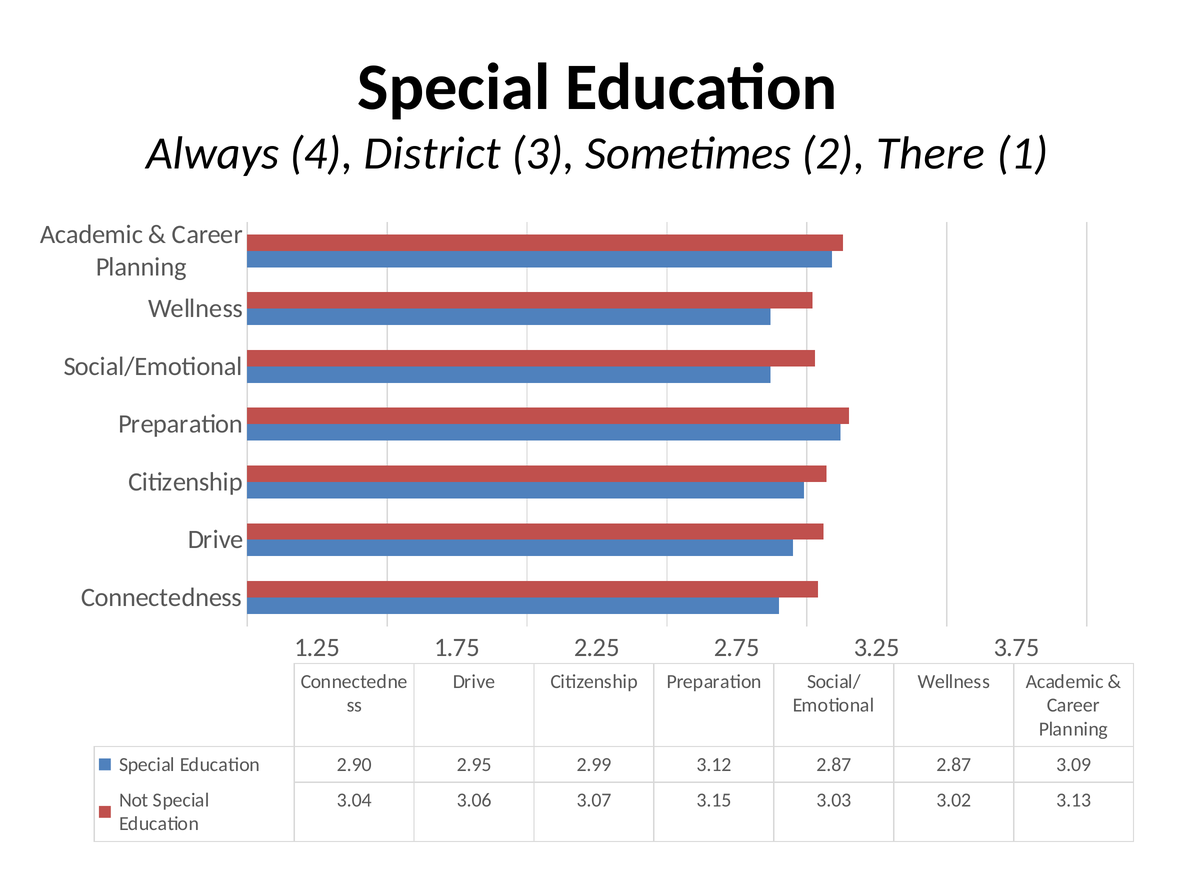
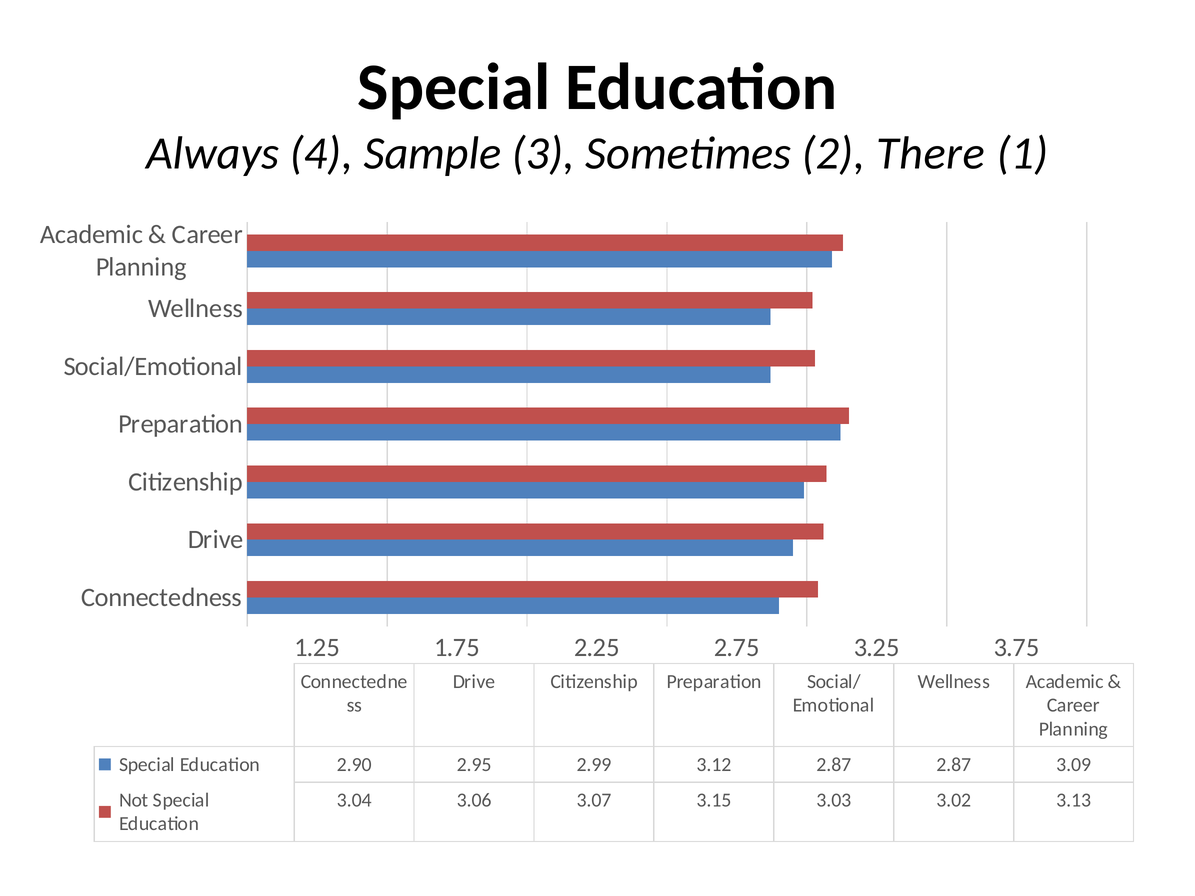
District: District -> Sample
